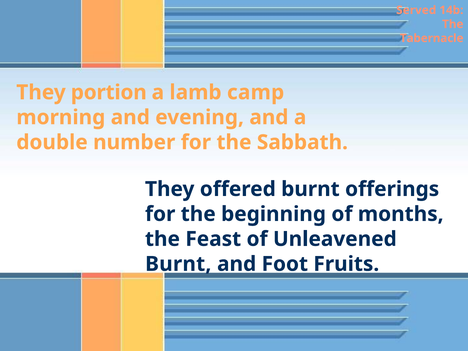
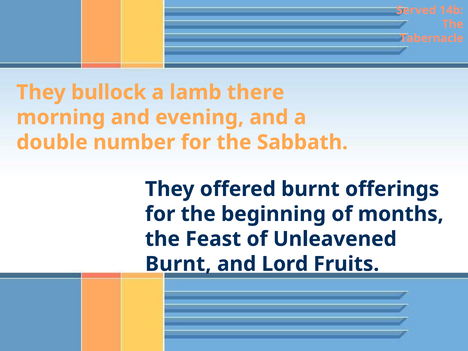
portion: portion -> bullock
camp: camp -> there
Foot: Foot -> Lord
